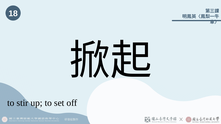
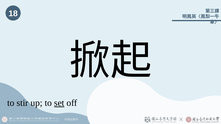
set underline: none -> present
